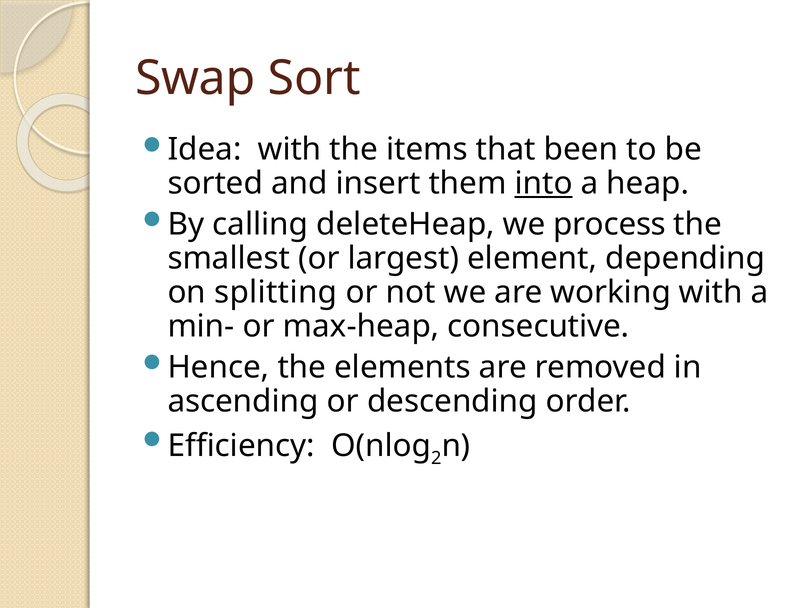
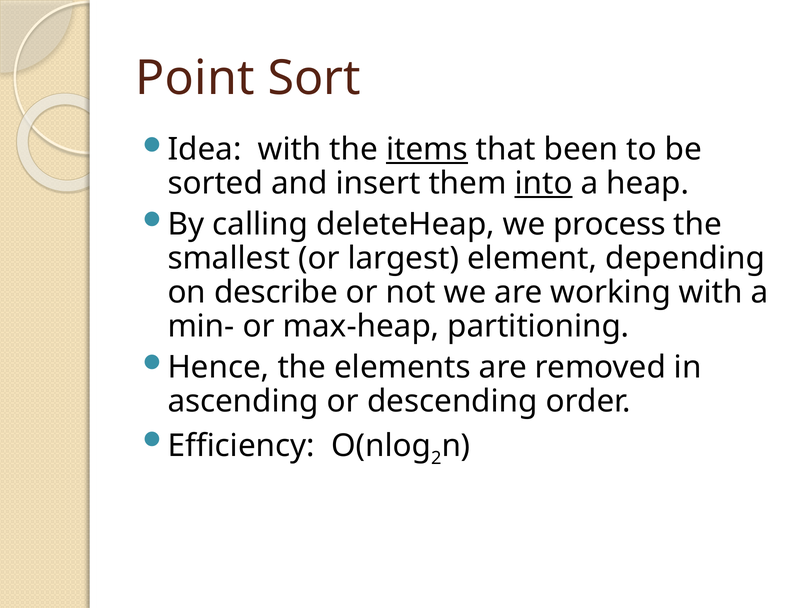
Swap: Swap -> Point
items underline: none -> present
splitting: splitting -> describe
consecutive: consecutive -> partitioning
